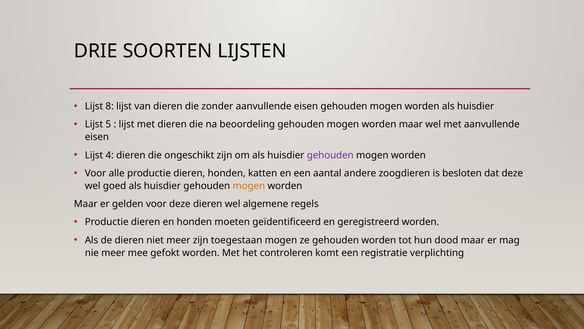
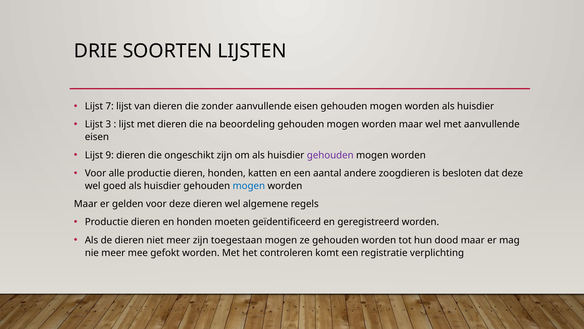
8: 8 -> 7
5: 5 -> 3
4: 4 -> 9
mogen at (249, 186) colour: orange -> blue
